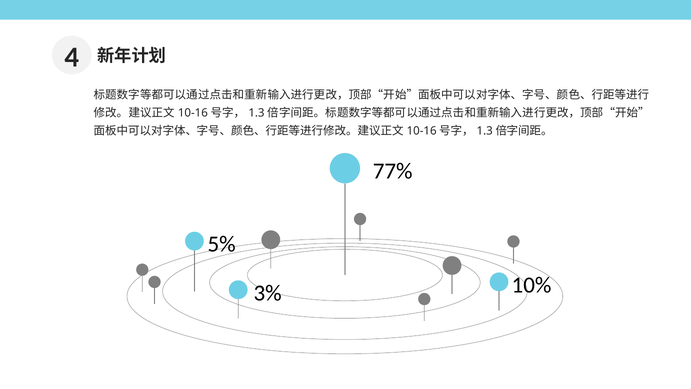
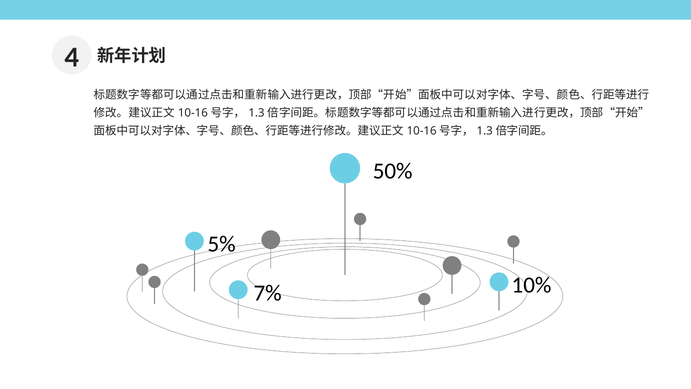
77%: 77% -> 50%
3%: 3% -> 7%
